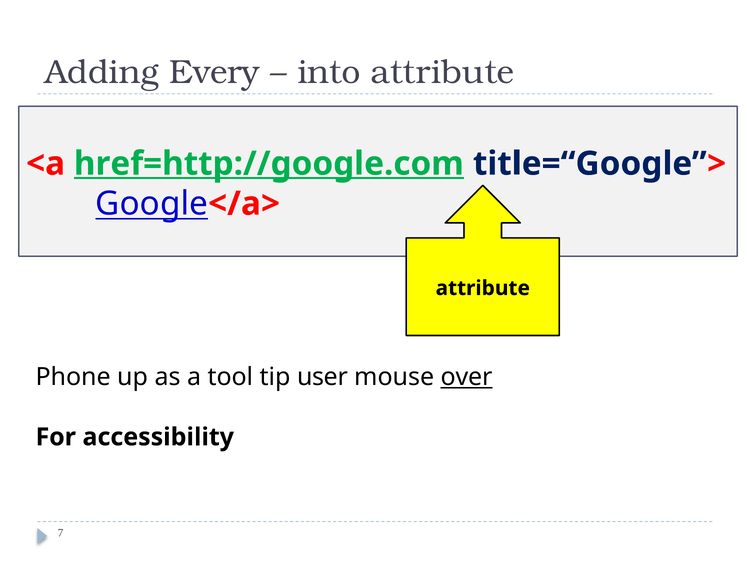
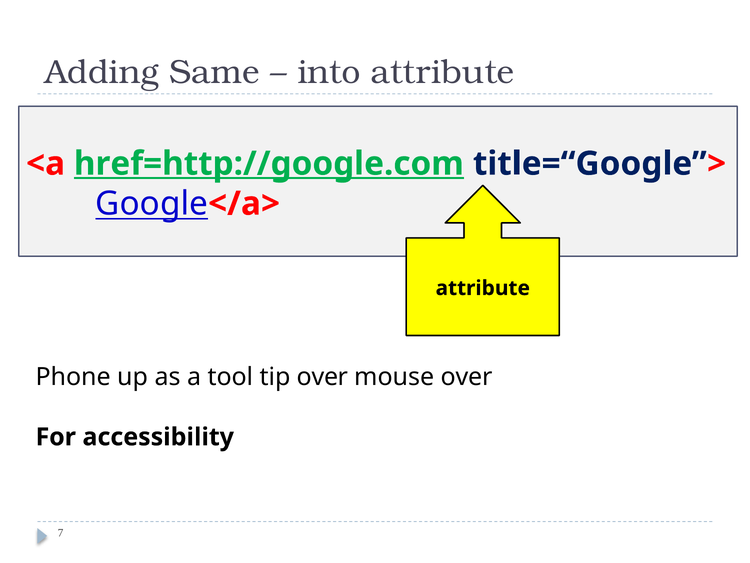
Every: Every -> Same
tip user: user -> over
over at (467, 377) underline: present -> none
